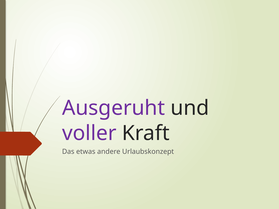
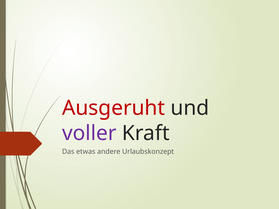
Ausgeruht colour: purple -> red
